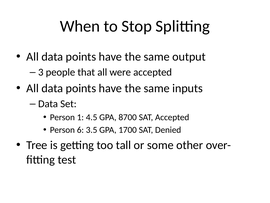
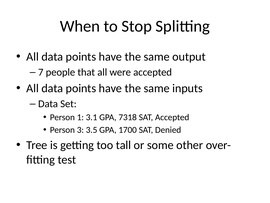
3: 3 -> 7
4.5: 4.5 -> 3.1
8700: 8700 -> 7318
6: 6 -> 3
